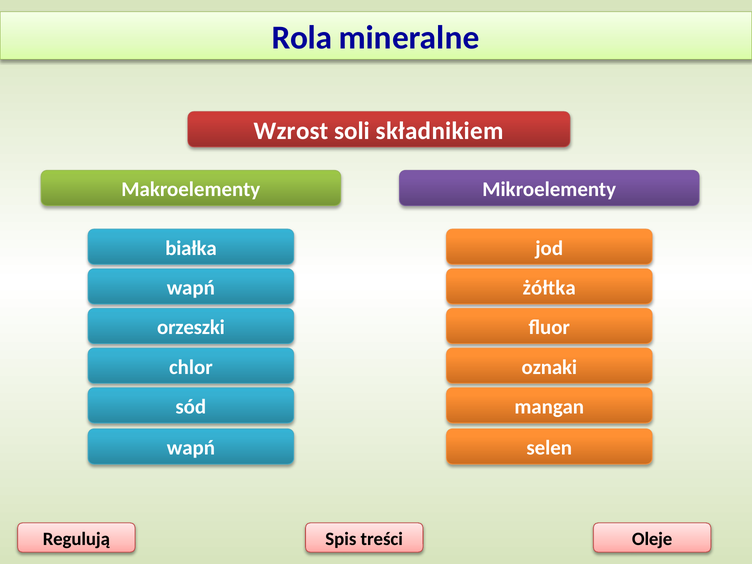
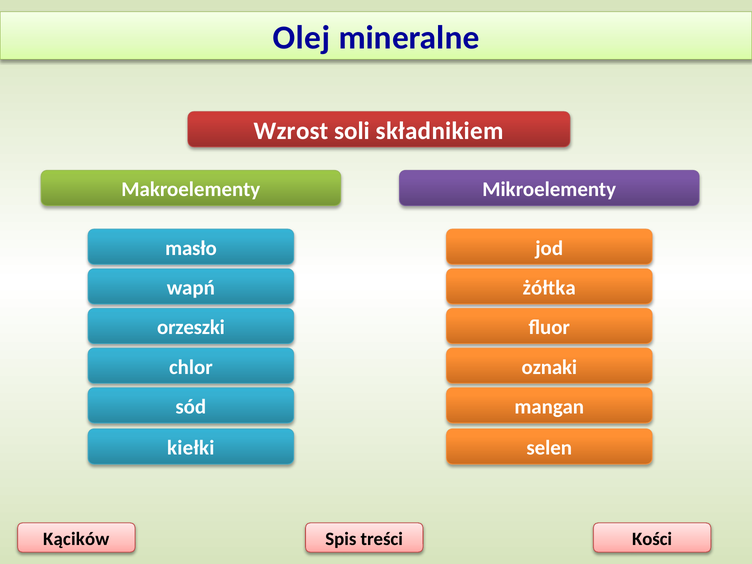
Rola: Rola -> Olej
białka: białka -> masło
wapń at (191, 448): wapń -> kiełki
Regulują: Regulują -> Kącików
Oleje: Oleje -> Kości
